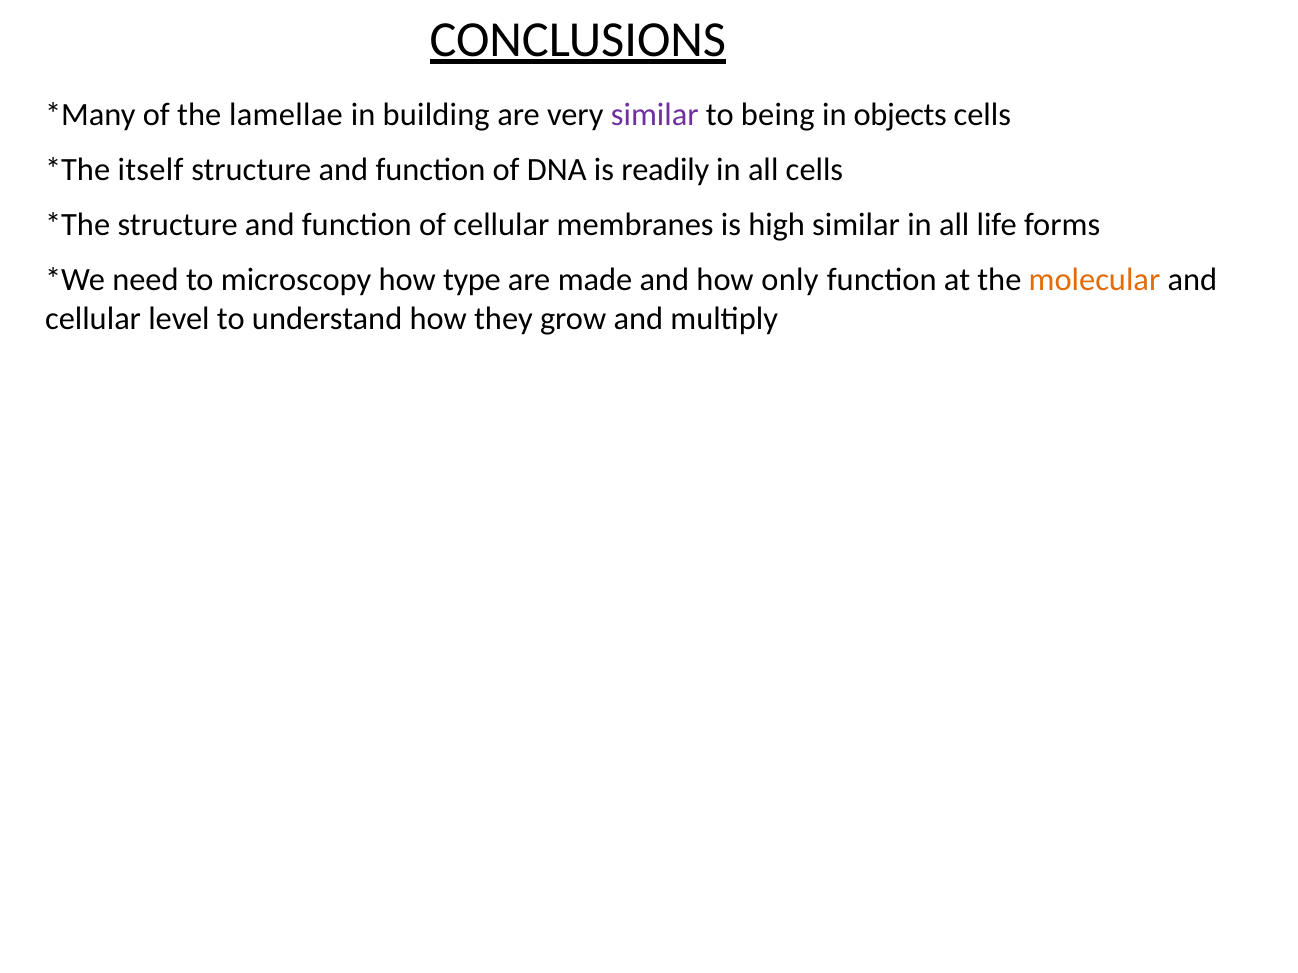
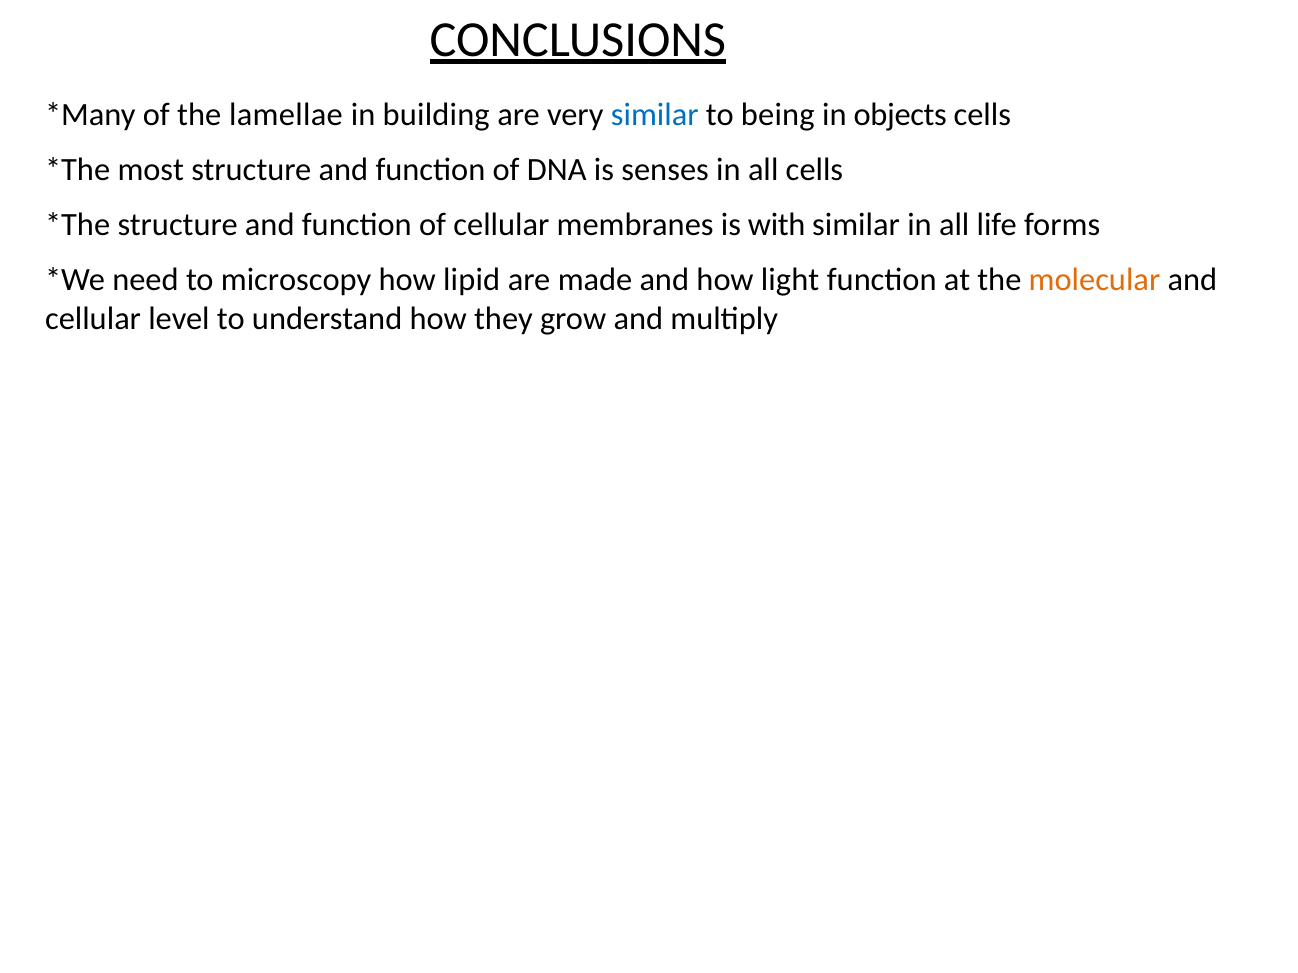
similar at (655, 115) colour: purple -> blue
itself: itself -> most
readily: readily -> senses
high: high -> with
type: type -> lipid
only: only -> light
